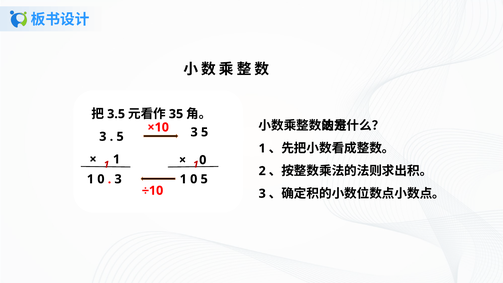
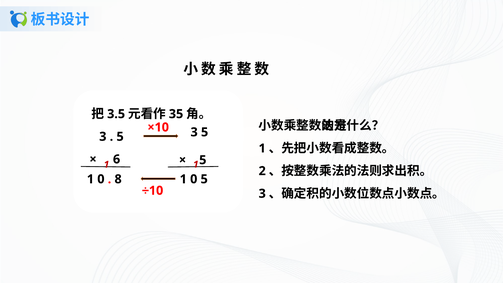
1 at (117, 159): 1 -> 6
0 at (203, 160): 0 -> 5
3 at (118, 179): 3 -> 8
